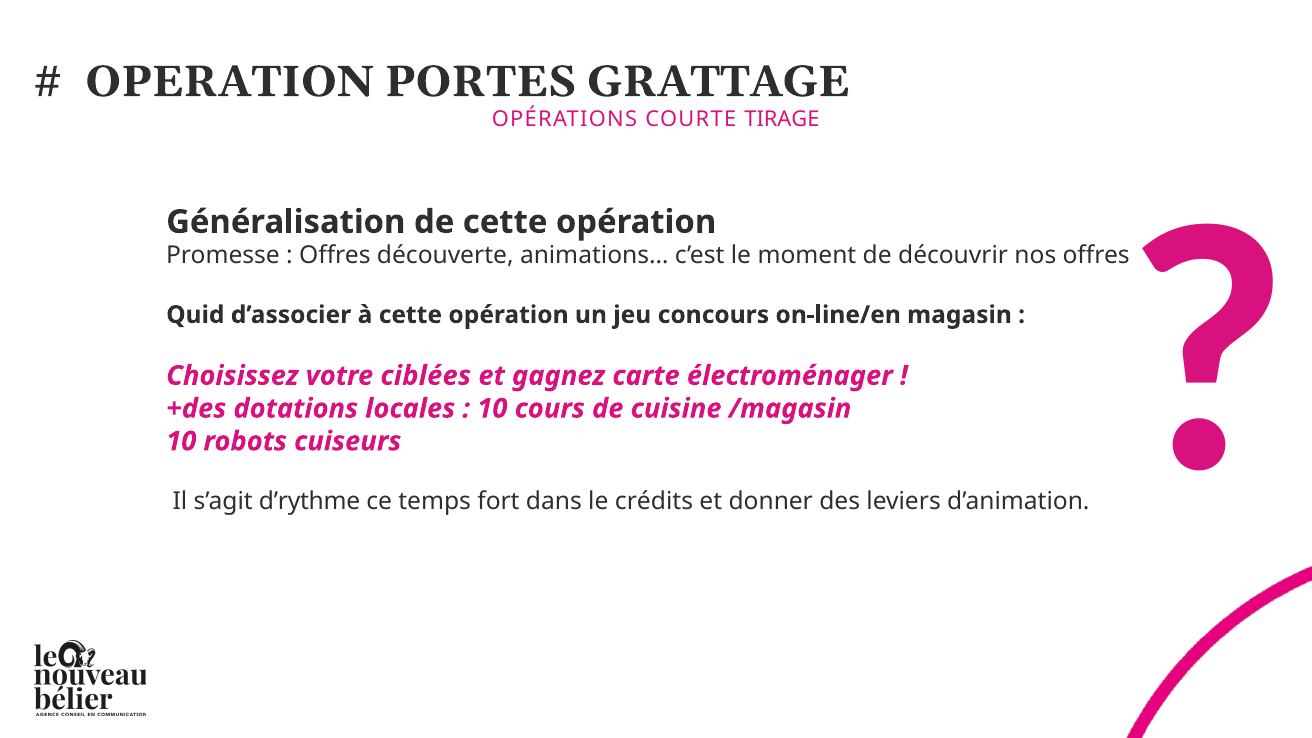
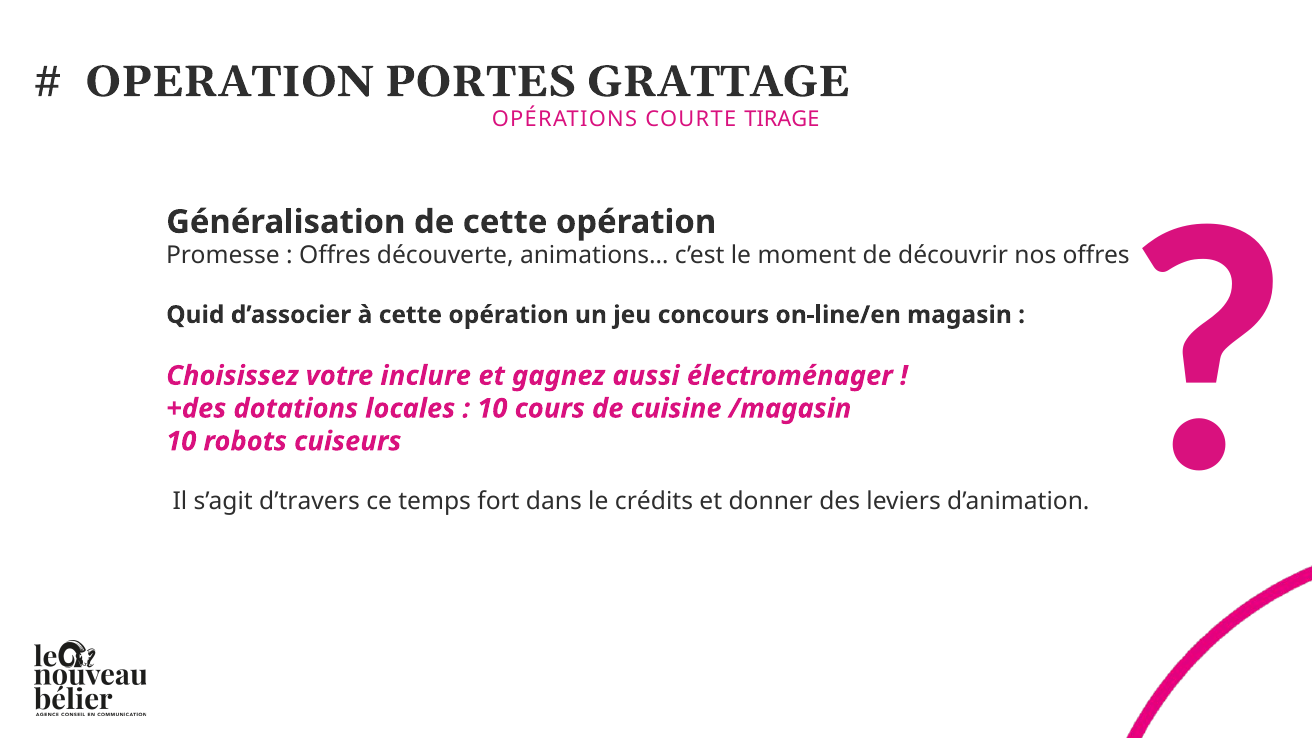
ciblées: ciblées -> inclure
carte: carte -> aussi
d’rythme: d’rythme -> d’travers
